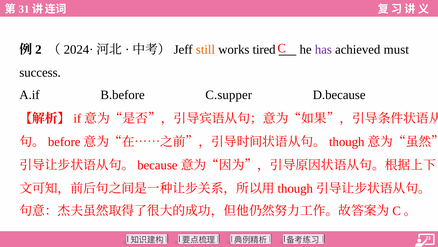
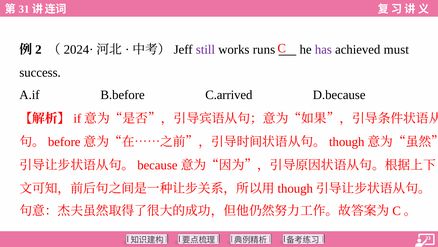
still colour: orange -> purple
tired: tired -> runs
C.supper: C.supper -> C.arrived
